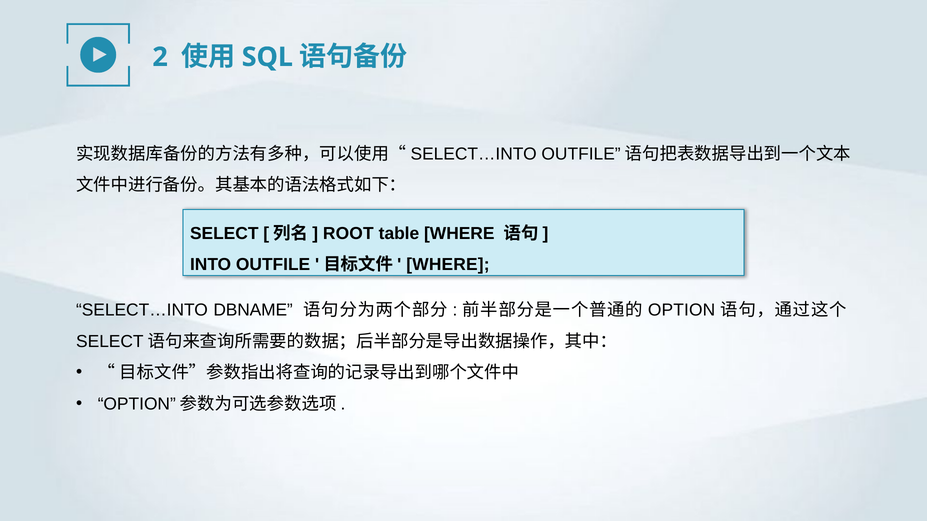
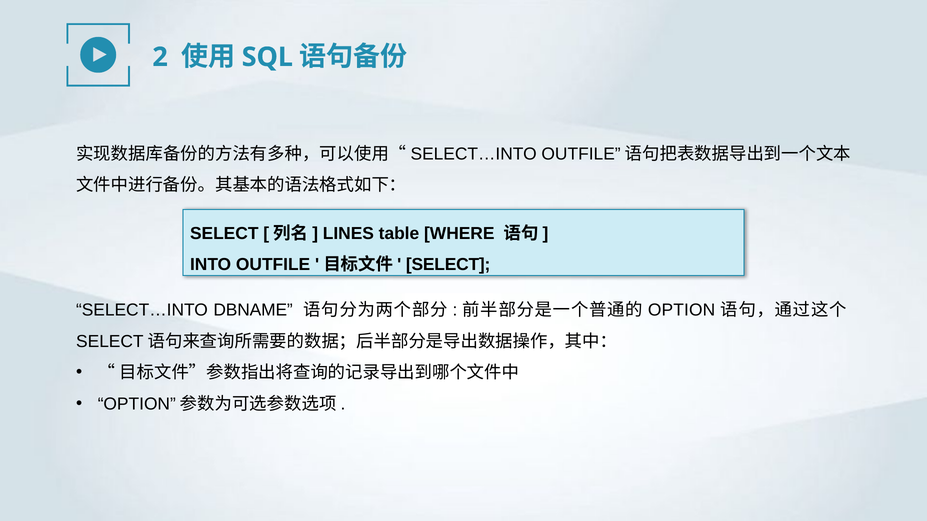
ROOT: ROOT -> LINES
WHERE at (448, 265): WHERE -> SELECT
